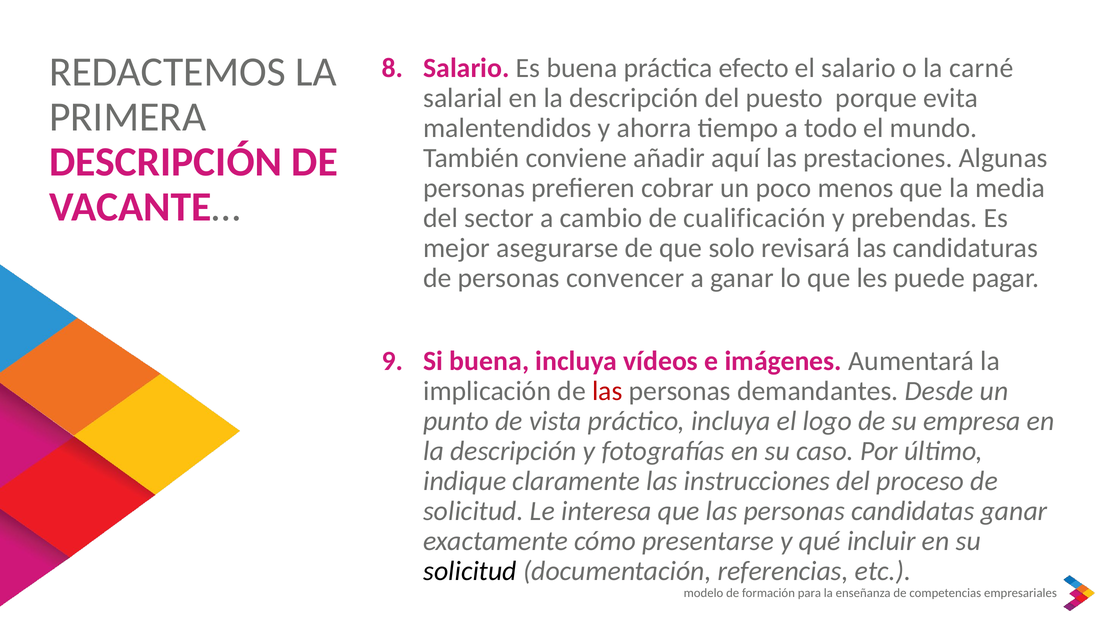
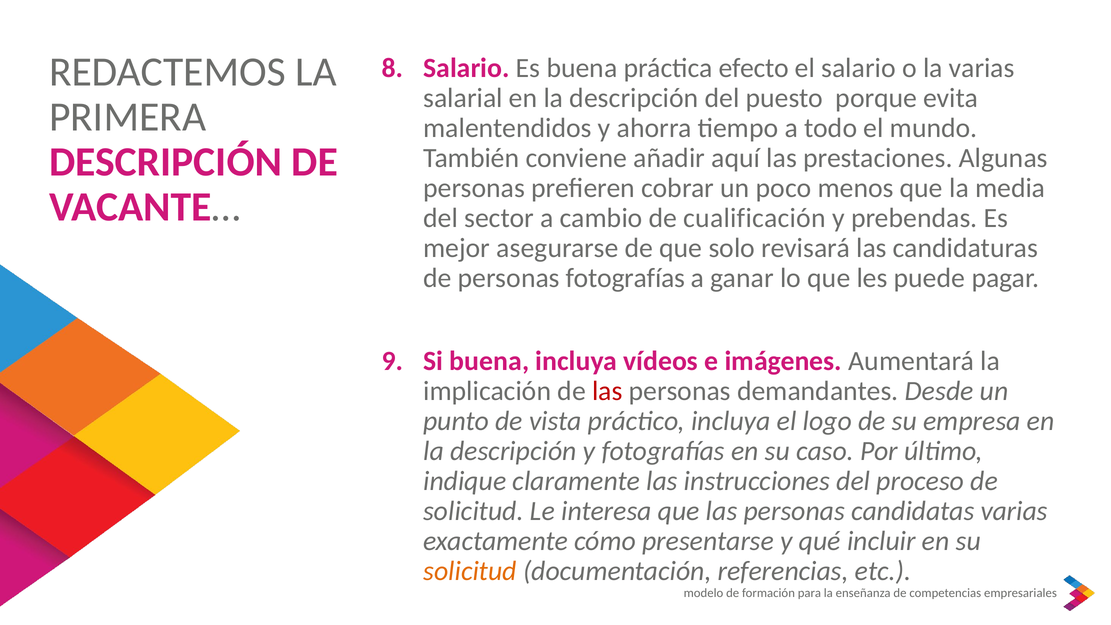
la carné: carné -> varias
personas convencer: convencer -> fotografías
candidatas ganar: ganar -> varias
solicitud at (470, 571) colour: black -> orange
